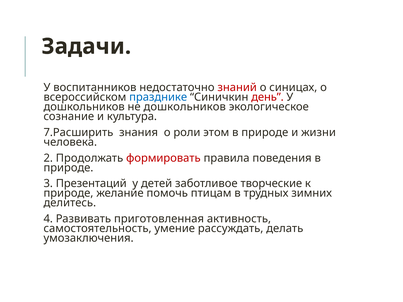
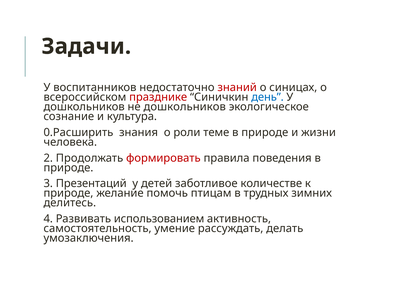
празднике colour: blue -> red
день colour: red -> blue
7.Расширить: 7.Расширить -> 0.Расширить
этом: этом -> теме
творческие: творческие -> количестве
приготовленная: приготовленная -> использованием
